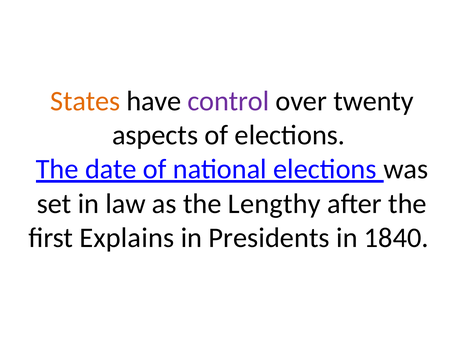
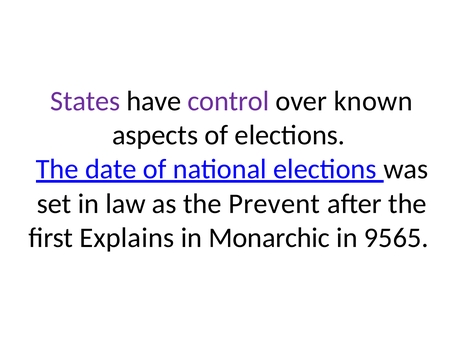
States colour: orange -> purple
twenty: twenty -> known
Lengthy: Lengthy -> Prevent
Presidents: Presidents -> Monarchic
1840: 1840 -> 9565
